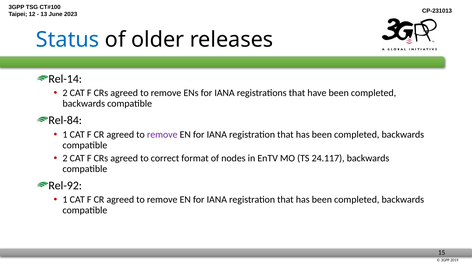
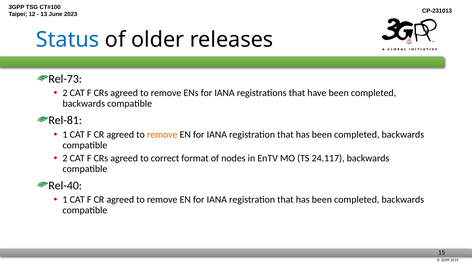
Rel-14: Rel-14 -> Rel-73
Rel-84: Rel-84 -> Rel-81
remove at (162, 134) colour: purple -> orange
Rel-92: Rel-92 -> Rel-40
